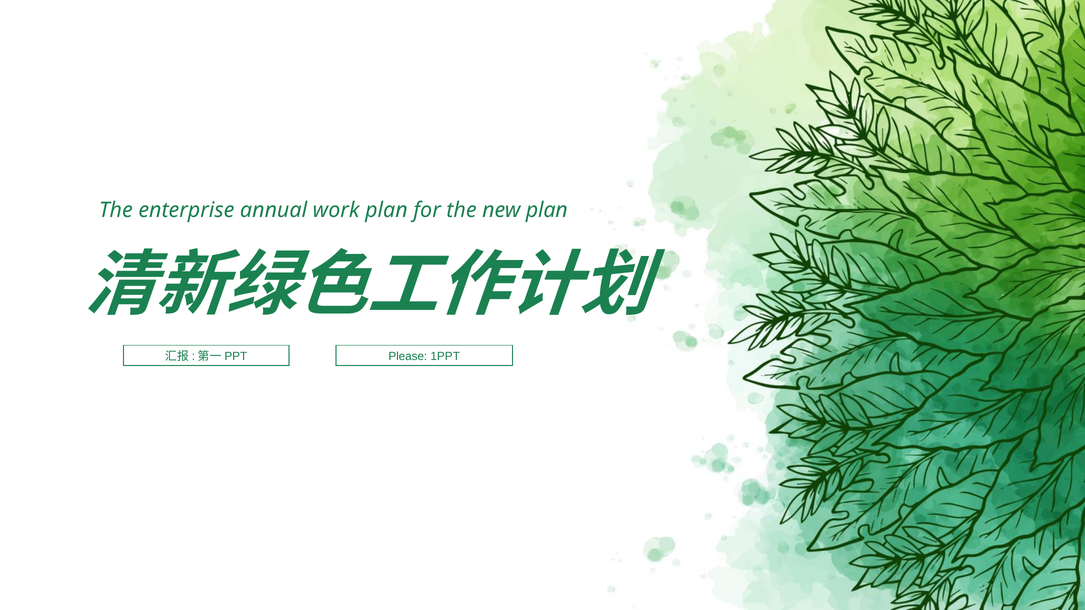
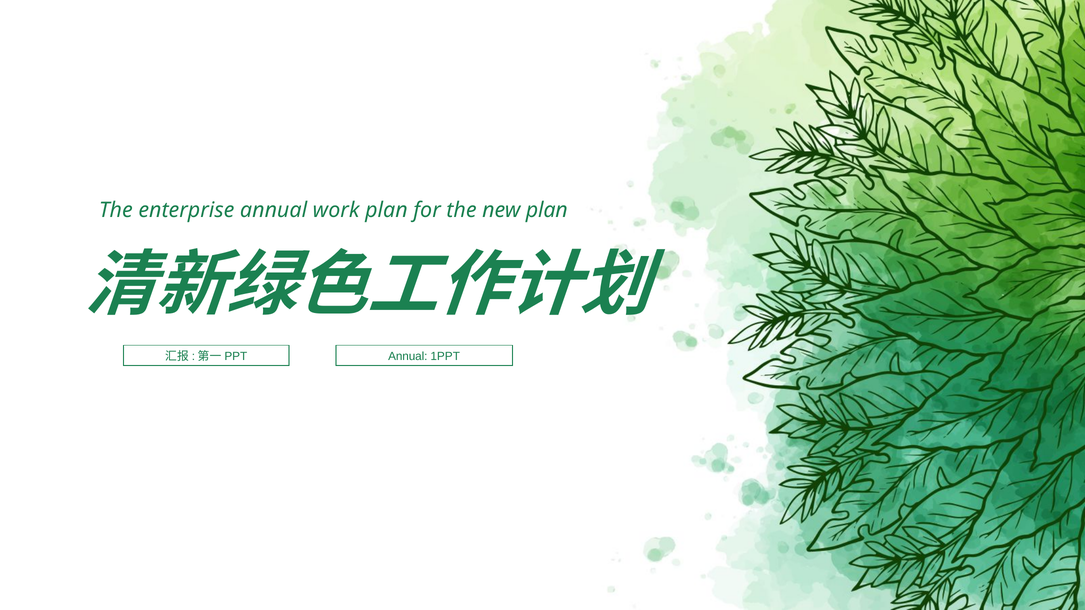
Please at (408, 356): Please -> Annual
